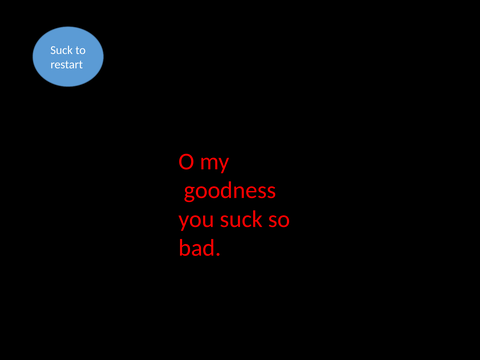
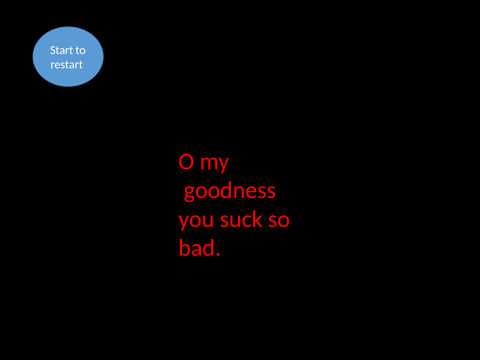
Suck at (62, 50): Suck -> Start
